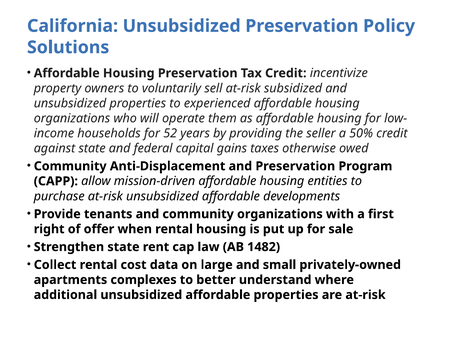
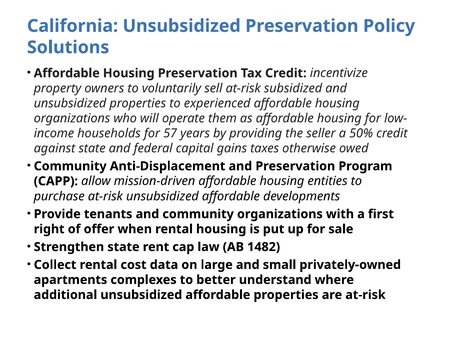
52: 52 -> 57
